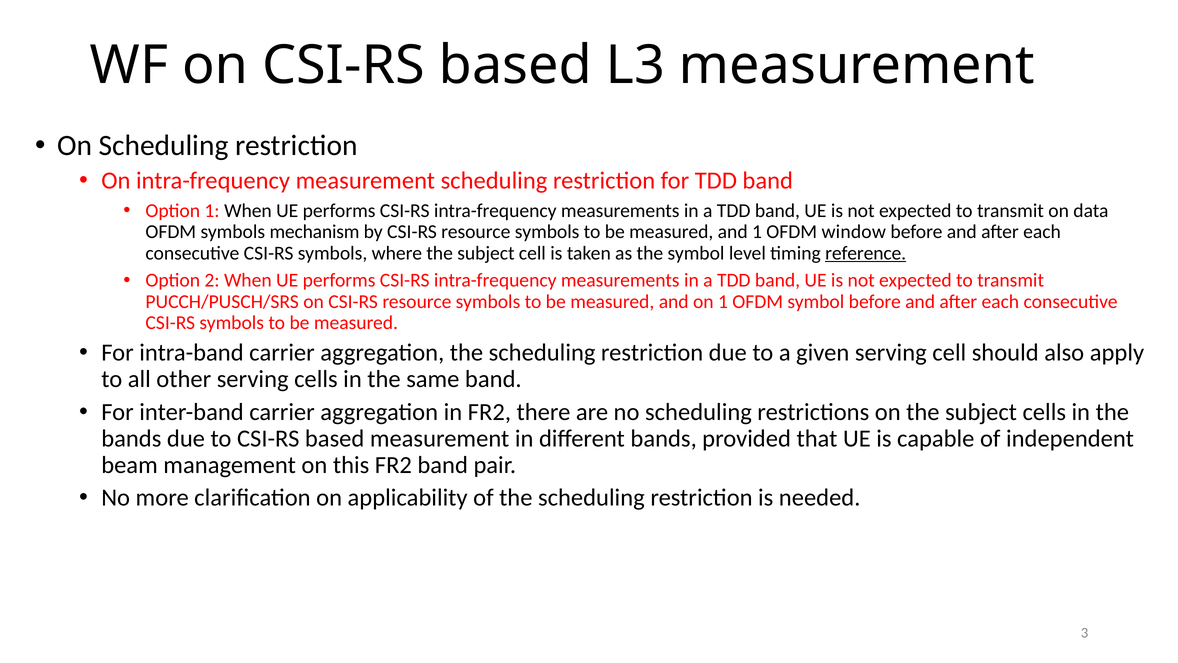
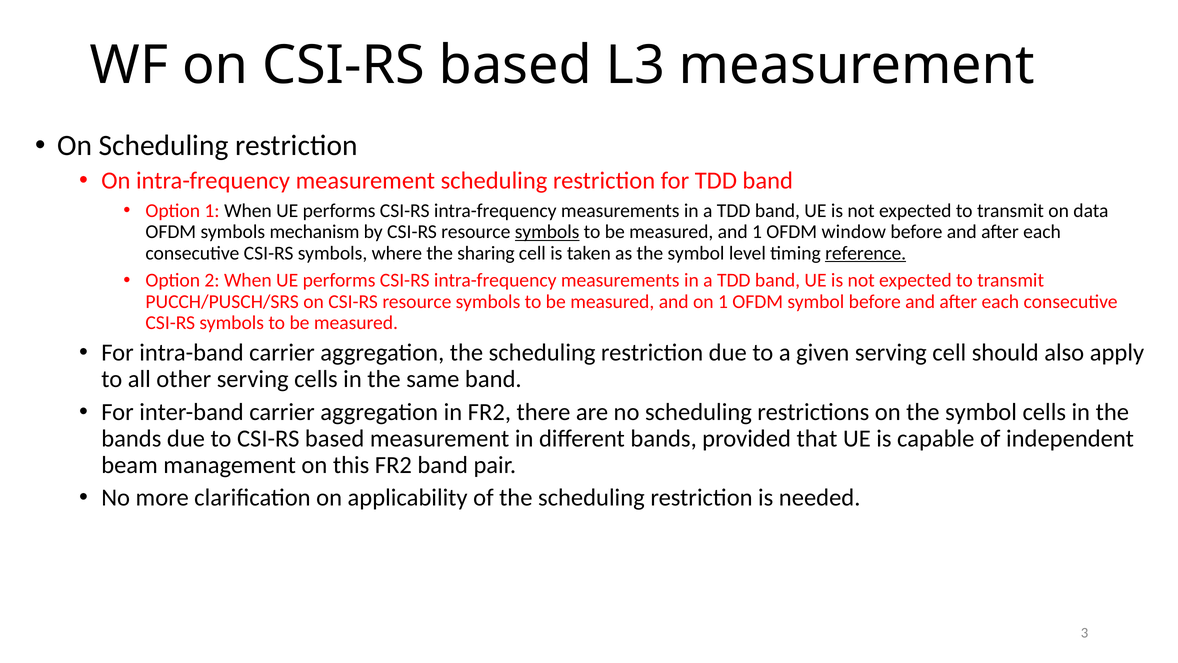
symbols at (547, 232) underline: none -> present
where the subject: subject -> sharing
on the subject: subject -> symbol
